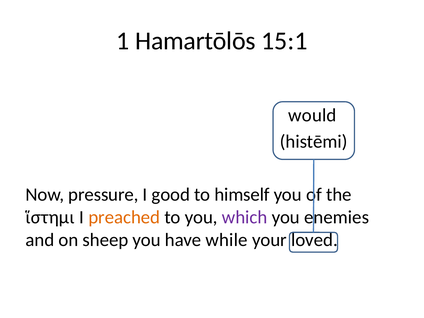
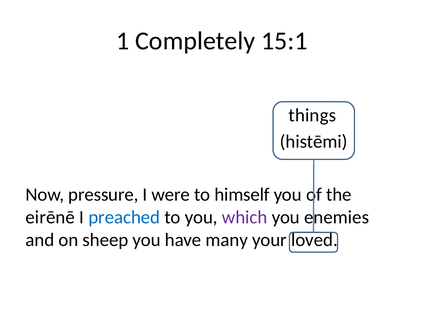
Hamartōlōs: Hamartōlōs -> Completely
would: would -> things
good: good -> were
ἵστημι: ἵστημι -> eirēnē
preached colour: orange -> blue
while: while -> many
